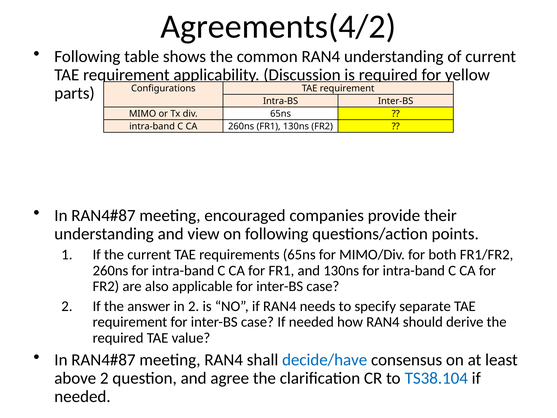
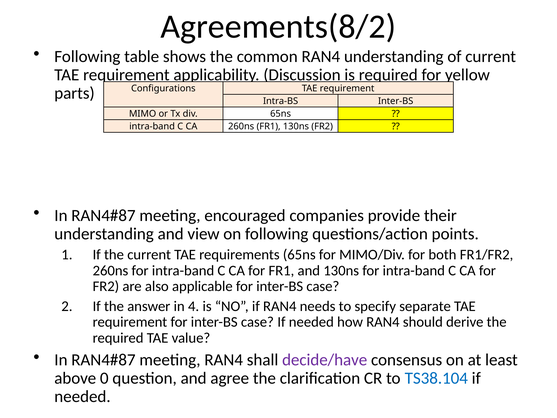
Agreements(4/2: Agreements(4/2 -> Agreements(8/2
in 2: 2 -> 4
decide/have colour: blue -> purple
above 2: 2 -> 0
